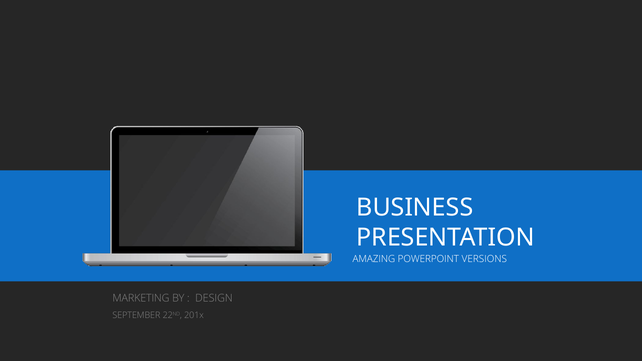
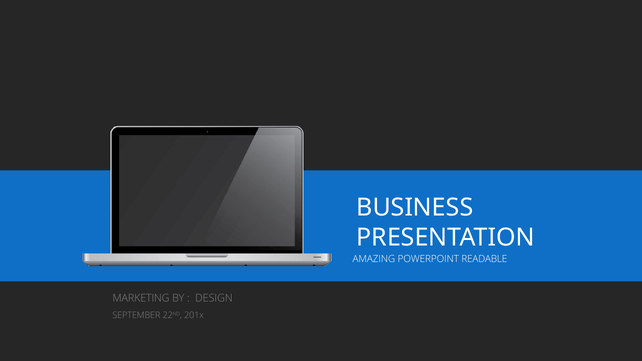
VERSIONS: VERSIONS -> READABLE
